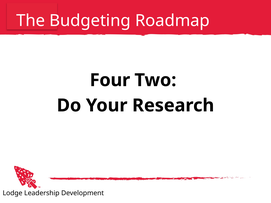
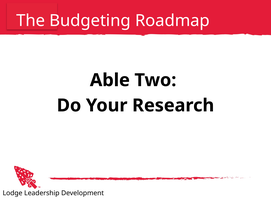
Four: Four -> Able
